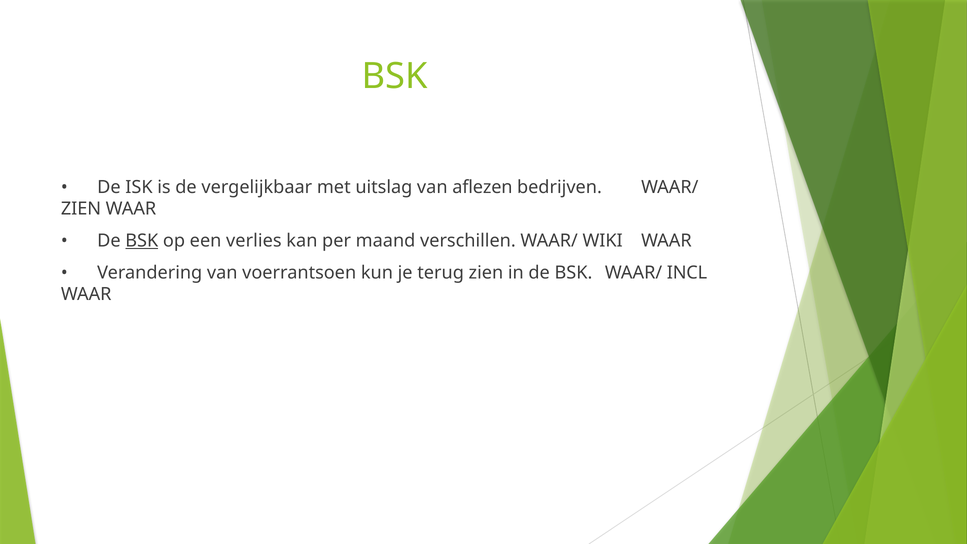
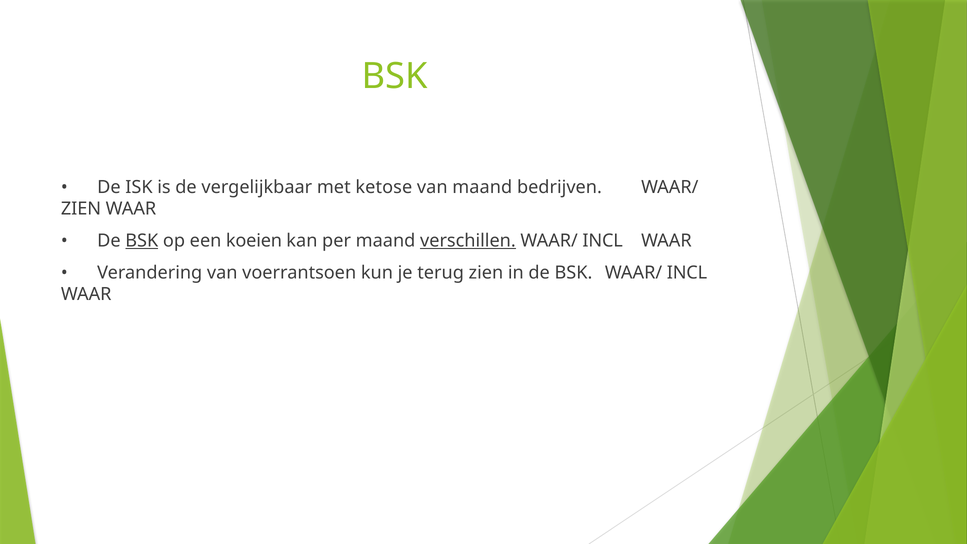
uitslag: uitslag -> ketose
van aflezen: aflezen -> maand
verlies: verlies -> koeien
verschillen underline: none -> present
WIKI at (603, 241): WIKI -> INCL
